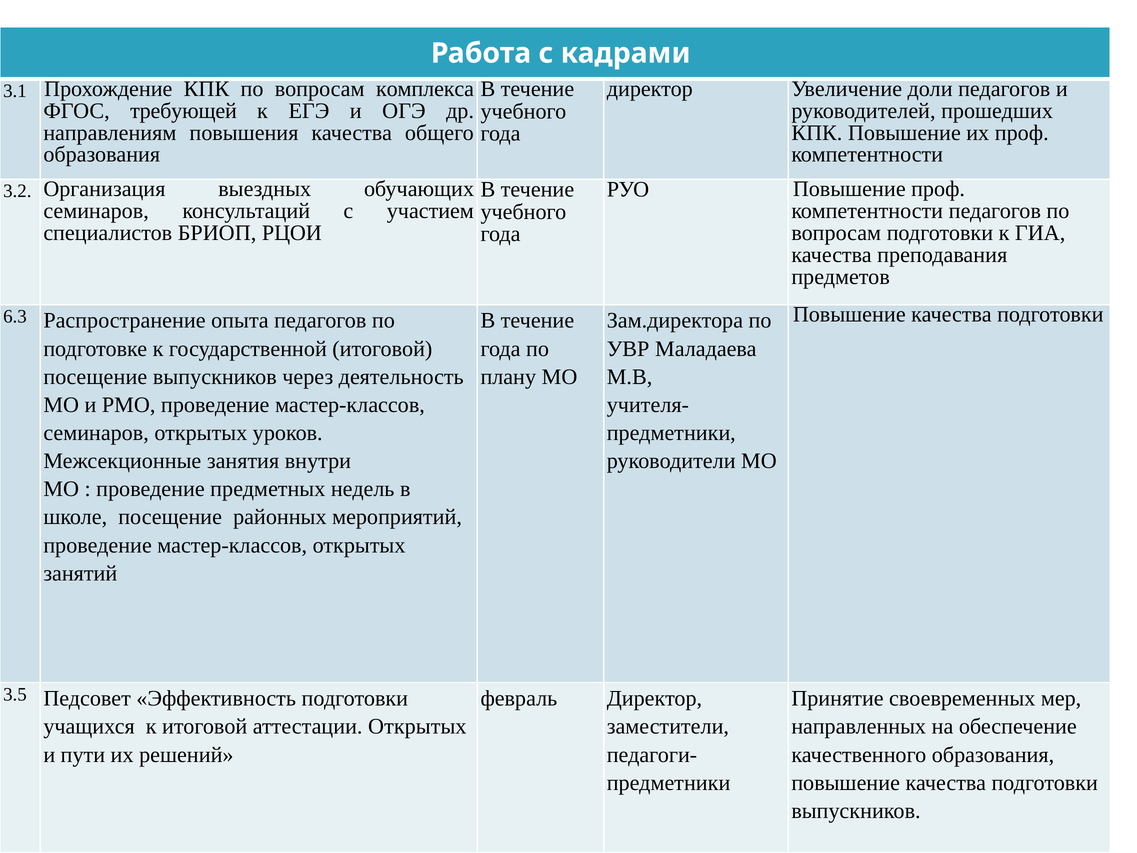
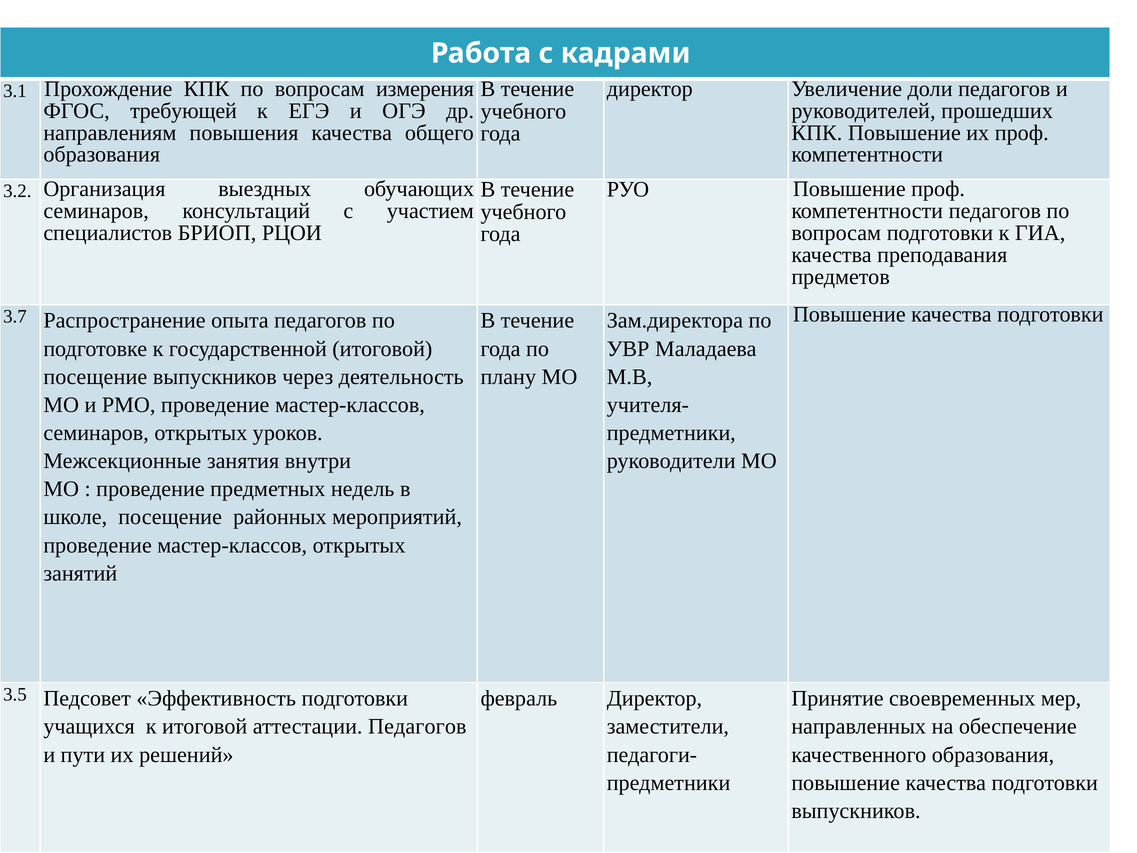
комплекса: комплекса -> измерения
6.3: 6.3 -> 3.7
аттестации Открытых: Открытых -> Педагогов
